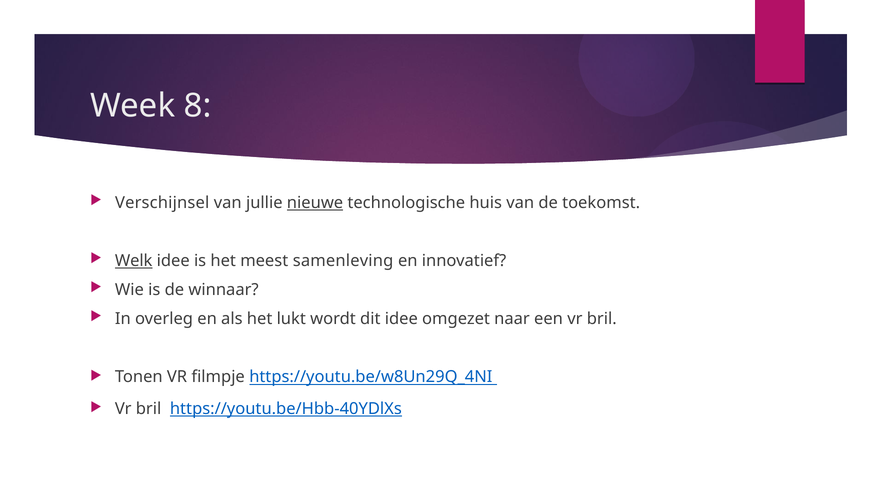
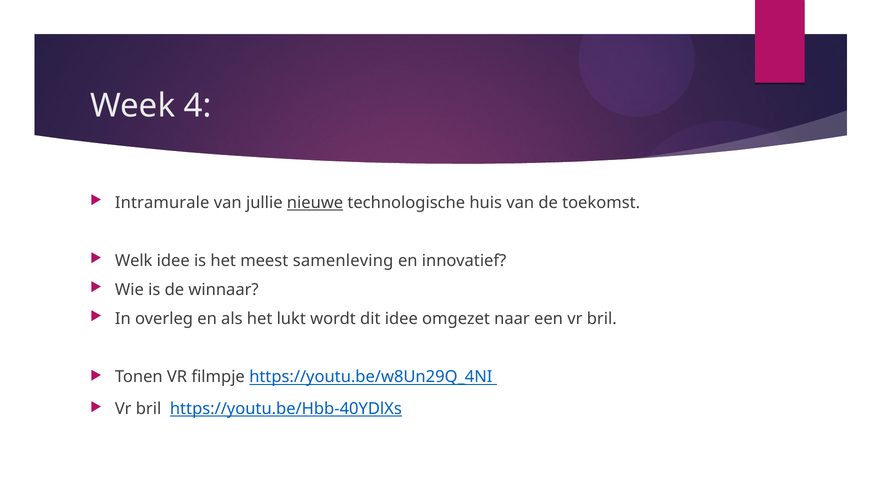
8: 8 -> 4
Verschijnsel: Verschijnsel -> Intramurale
Welk underline: present -> none
